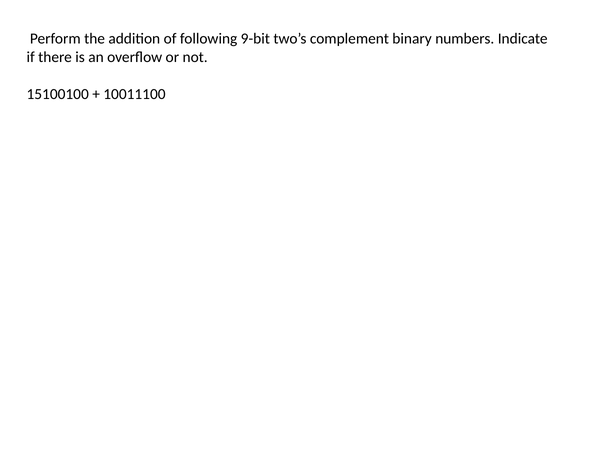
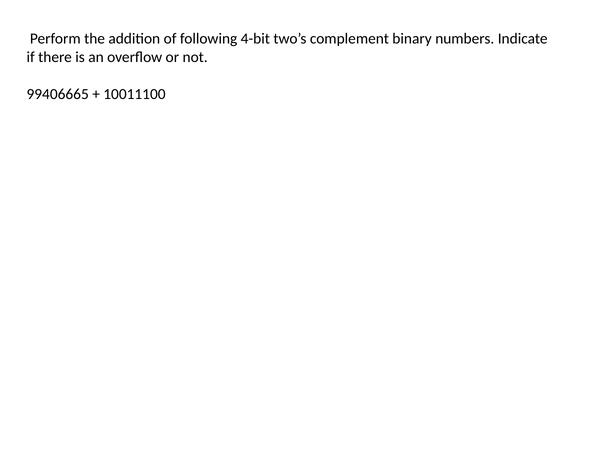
9-bit: 9-bit -> 4-bit
15100100: 15100100 -> 99406665
